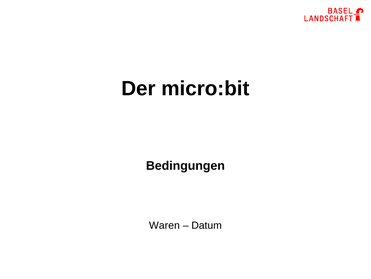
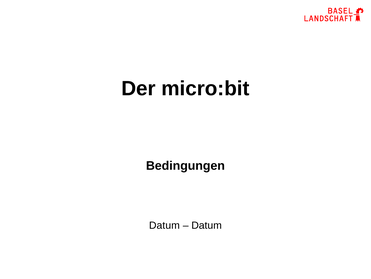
Waren at (164, 225): Waren -> Datum
